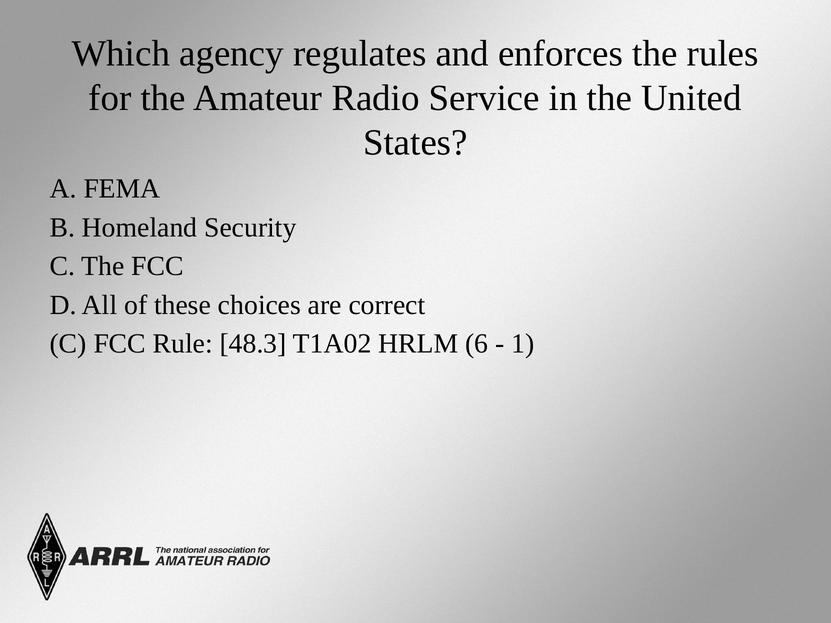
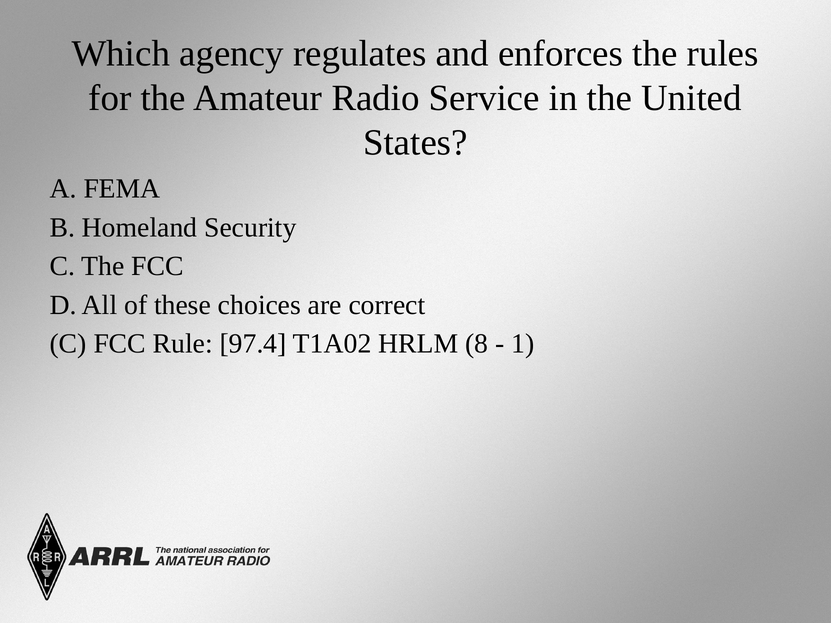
48.3: 48.3 -> 97.4
6: 6 -> 8
